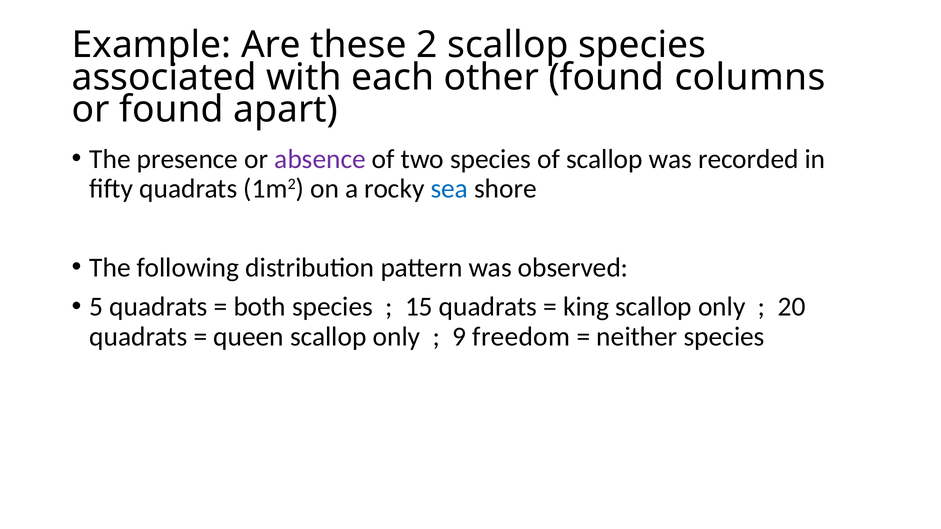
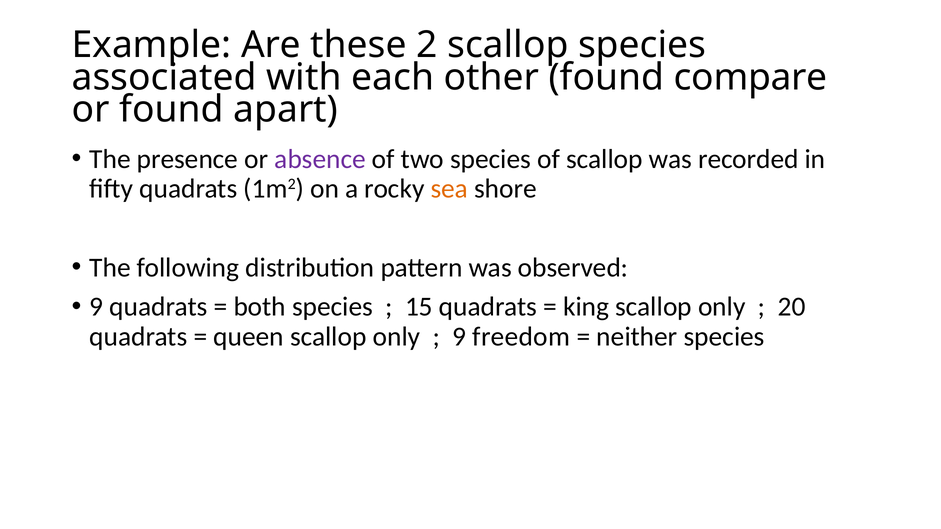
columns: columns -> compare
sea colour: blue -> orange
5 at (96, 307): 5 -> 9
